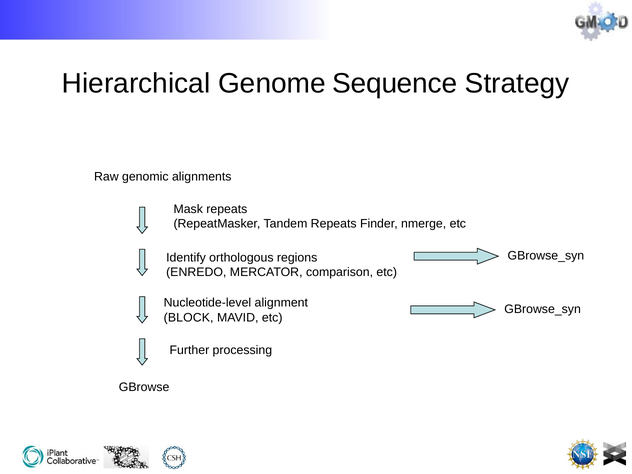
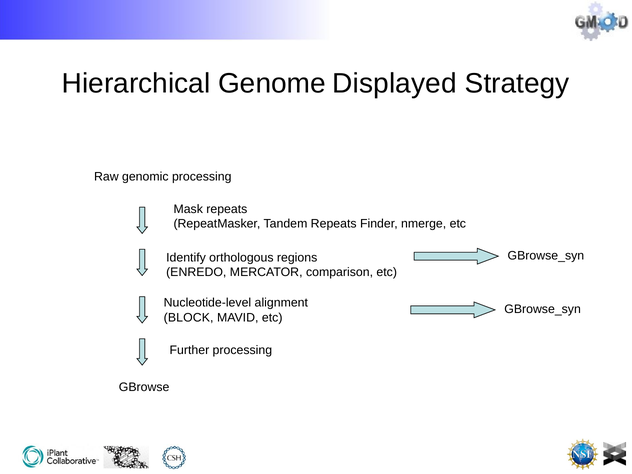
Sequence: Sequence -> Displayed
genomic alignments: alignments -> processing
